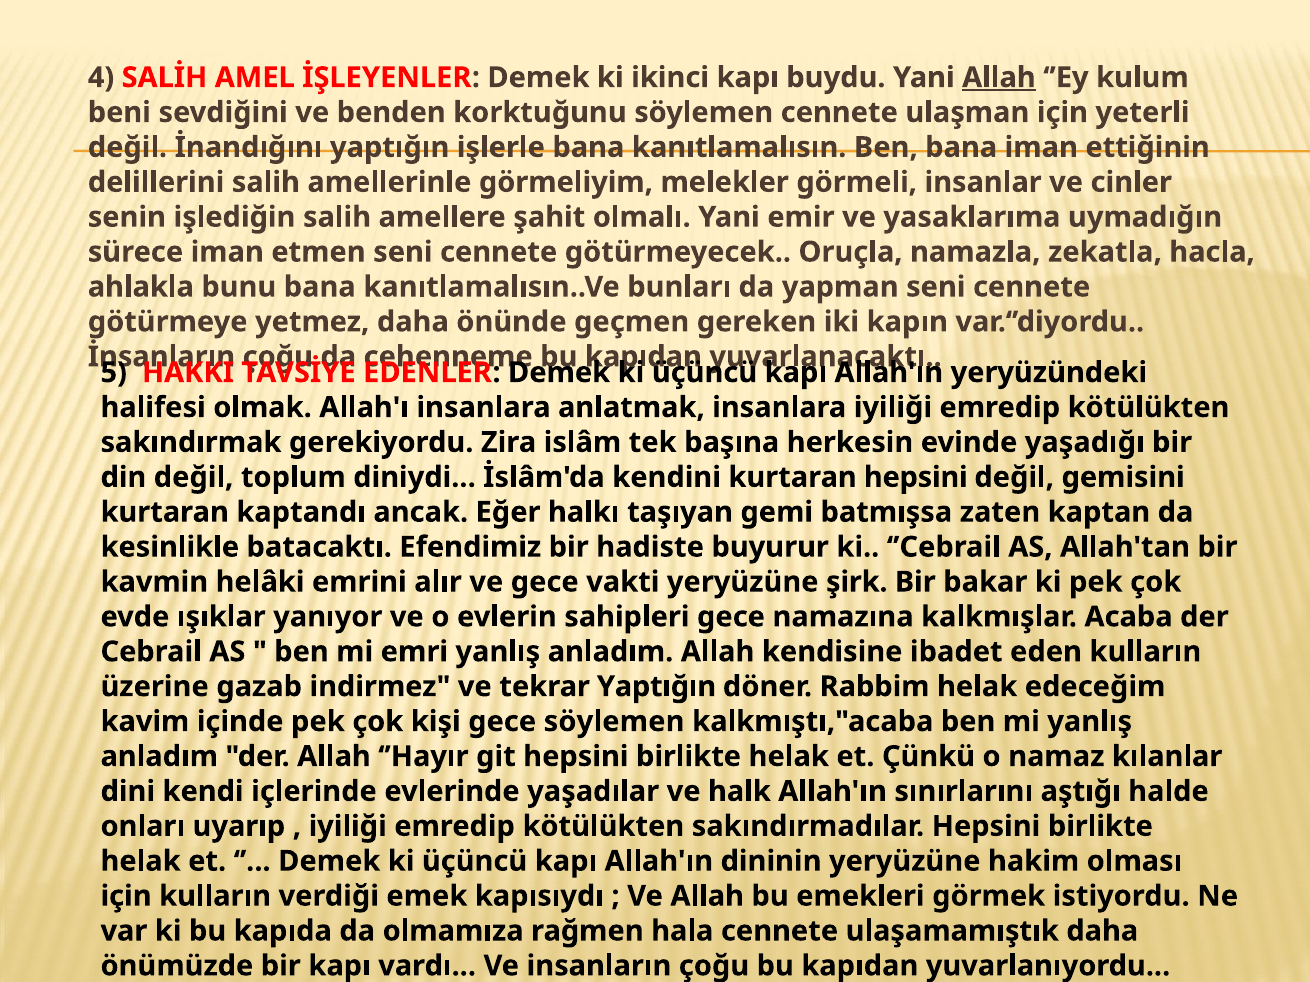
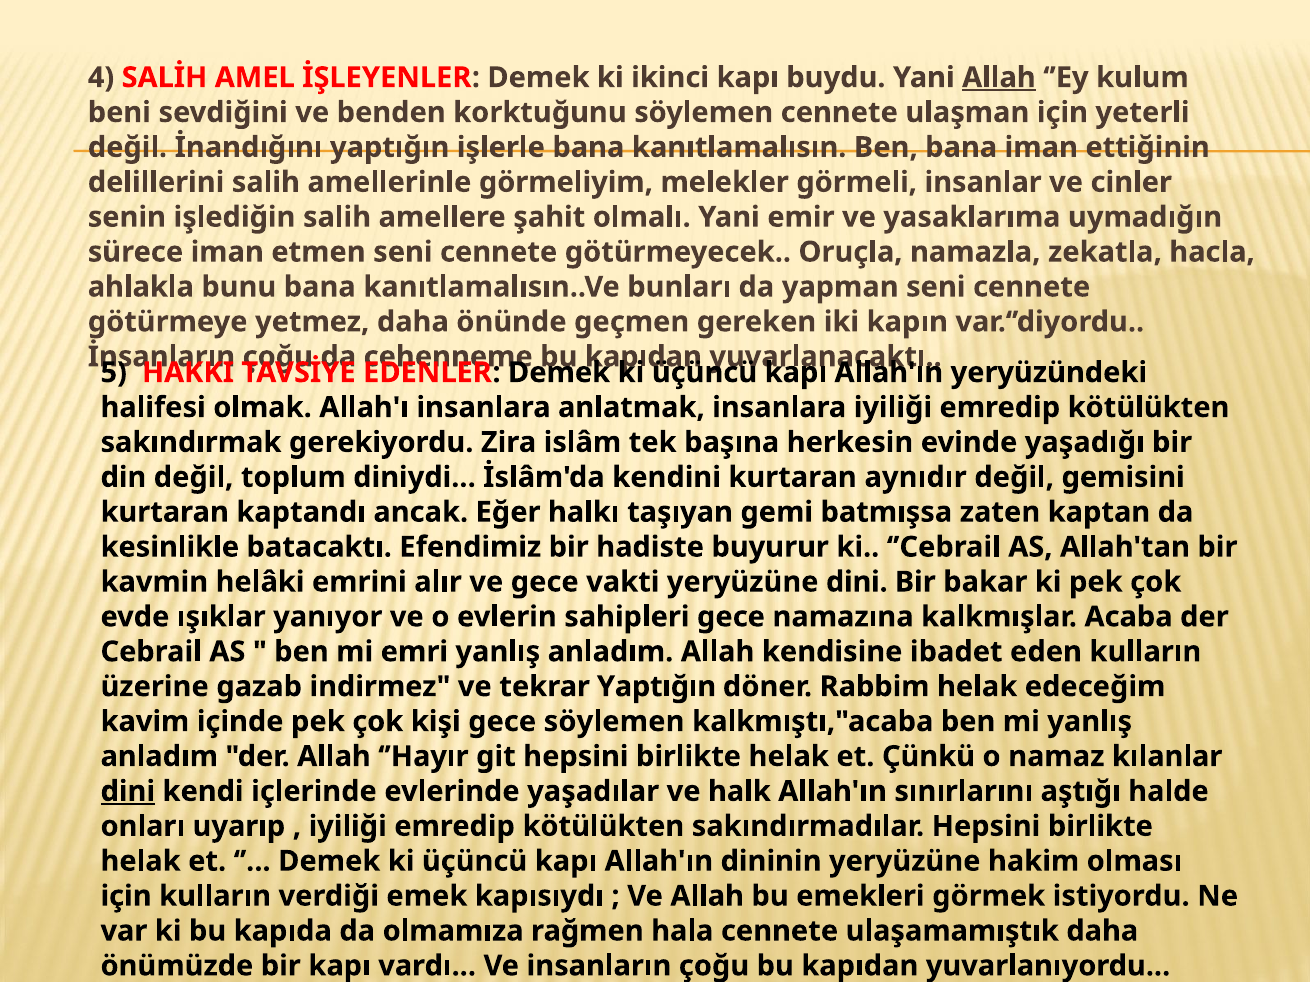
kurtaran hepsini: hepsini -> aynıdır
yeryüzüne şirk: şirk -> dini
dini at (128, 792) underline: none -> present
